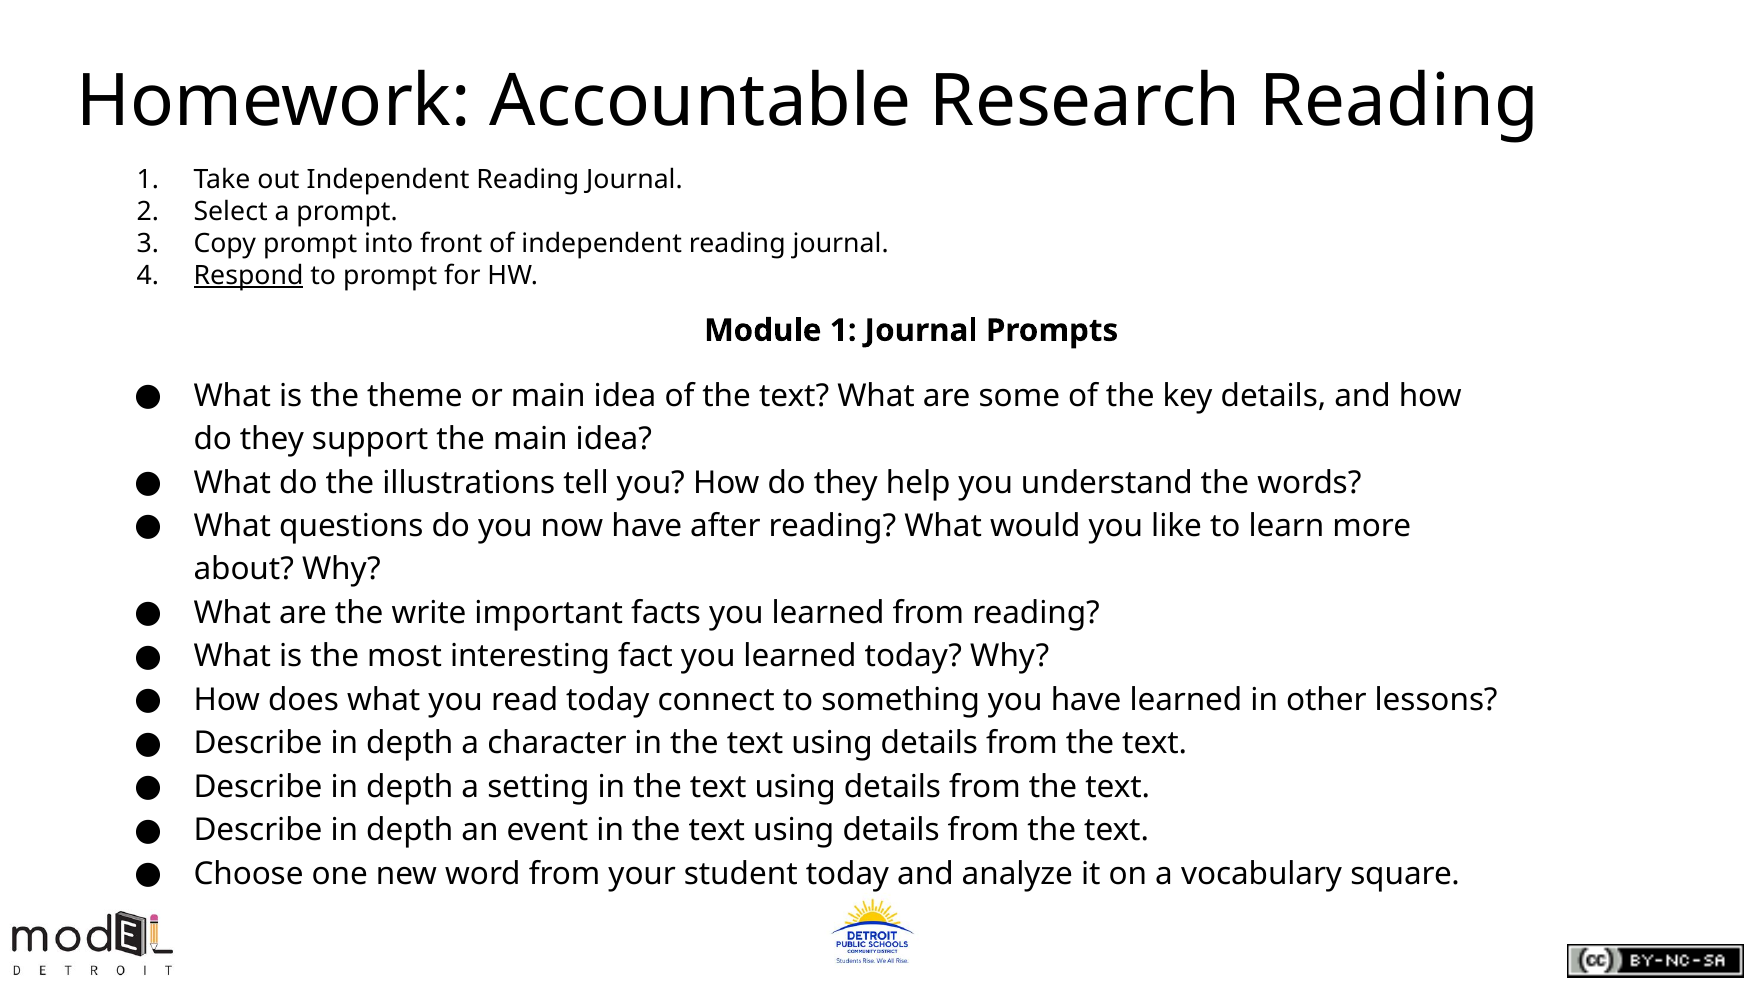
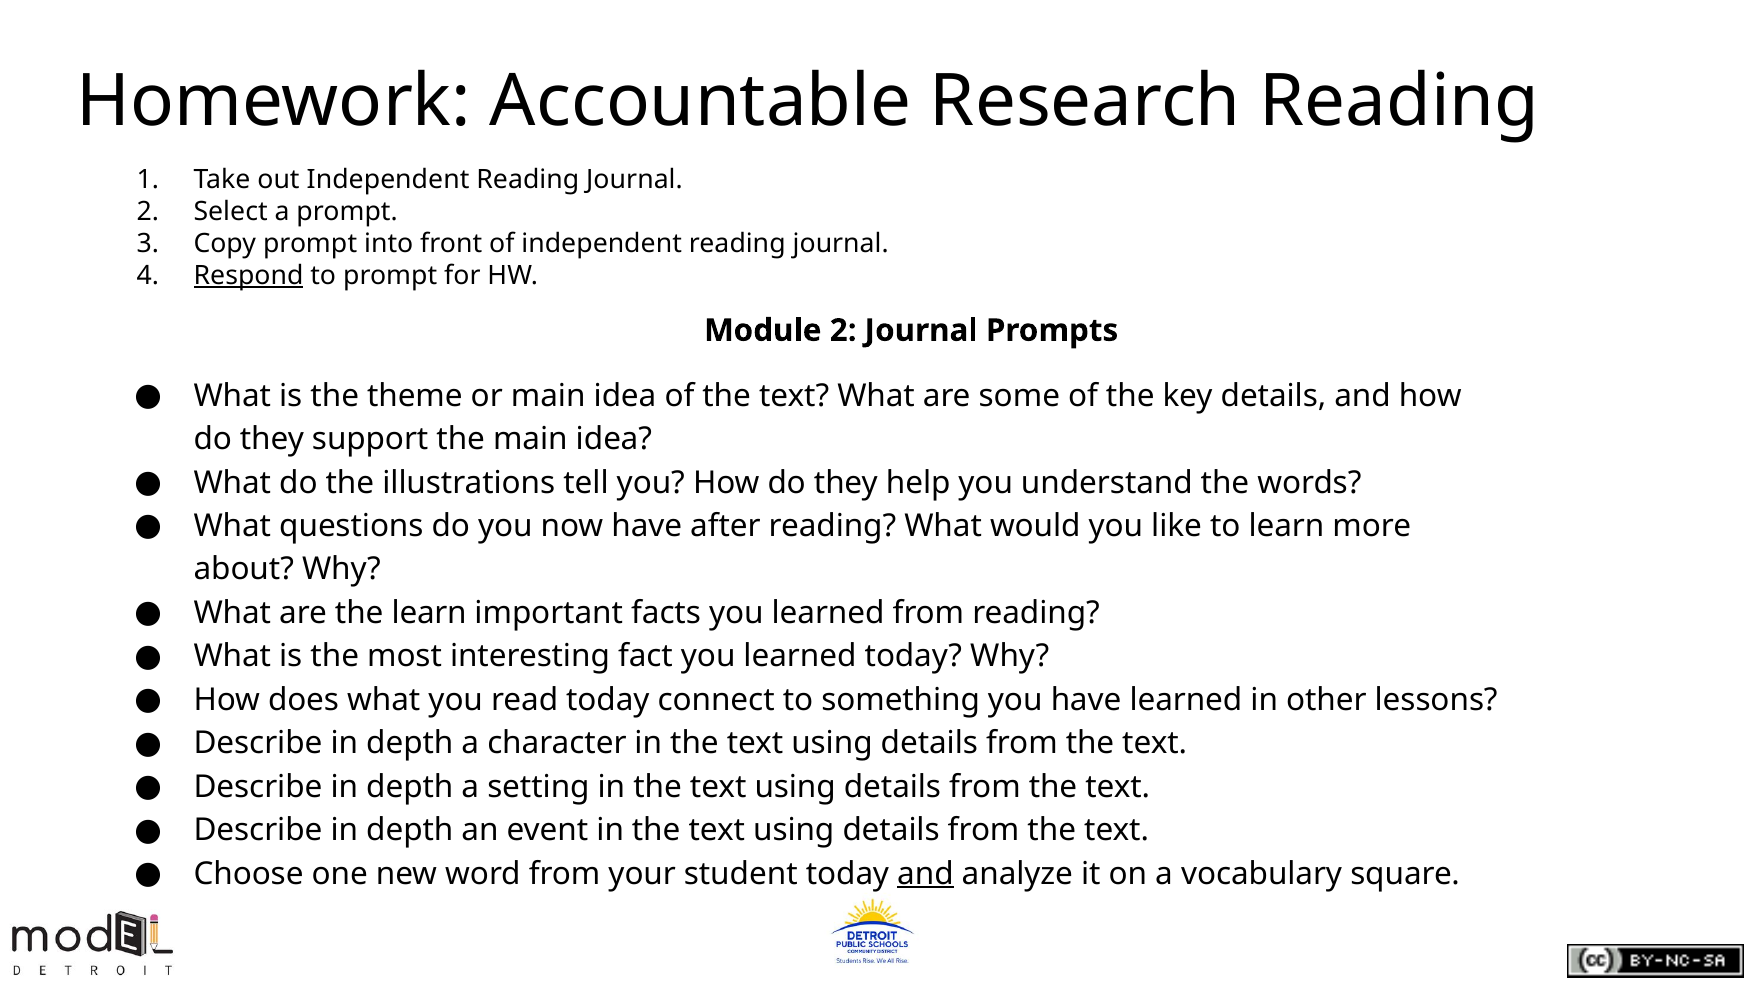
Module 1: 1 -> 2
the write: write -> learn
and at (925, 874) underline: none -> present
